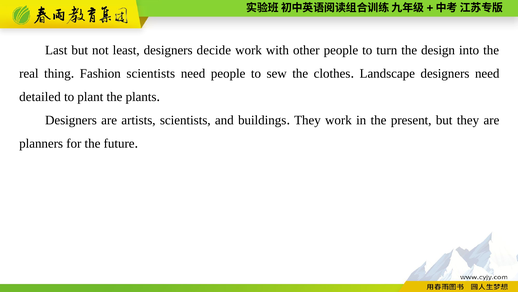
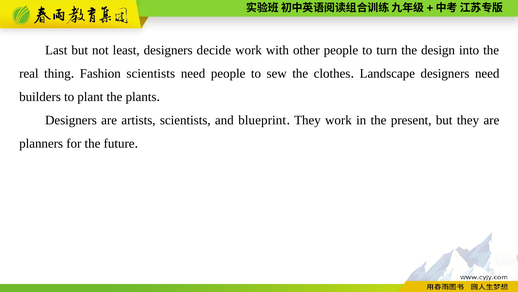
detailed: detailed -> builders
buildings: buildings -> blueprint
